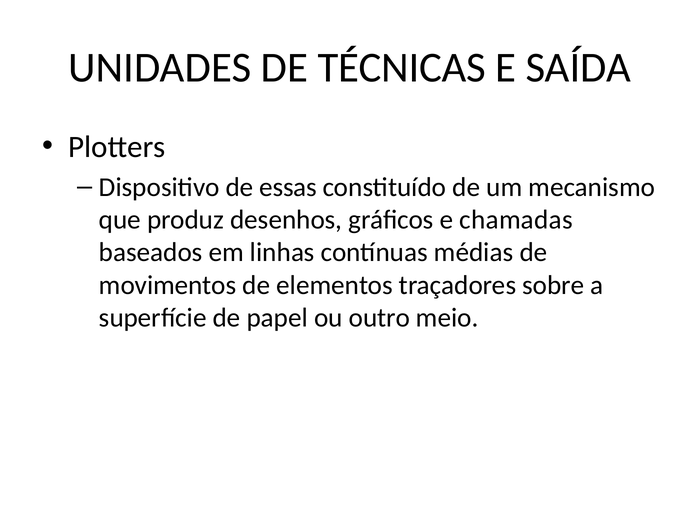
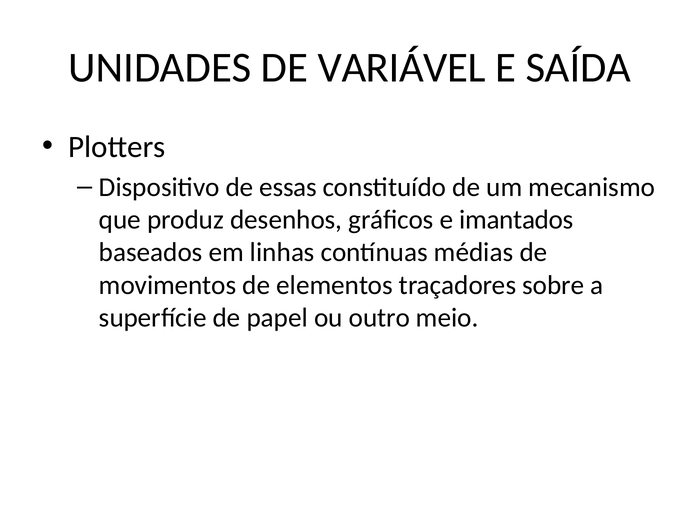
TÉCNICAS: TÉCNICAS -> VARIÁVEL
chamadas: chamadas -> imantados
